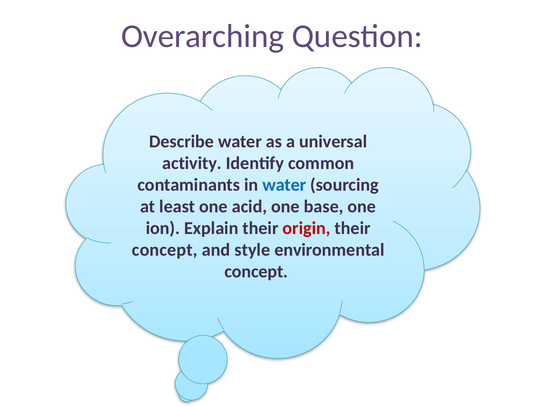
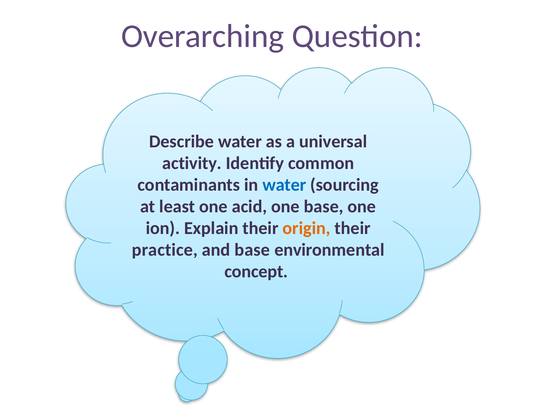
origin colour: red -> orange
concept at (165, 250): concept -> practice
and style: style -> base
